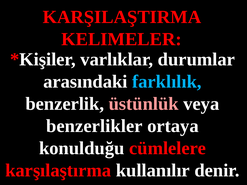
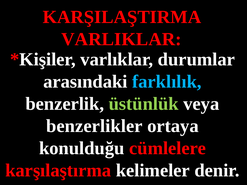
KELIMELER: KELIMELER -> VARLIKLAR
üstünlük colour: pink -> light green
kullanılır: kullanılır -> kelimeler
